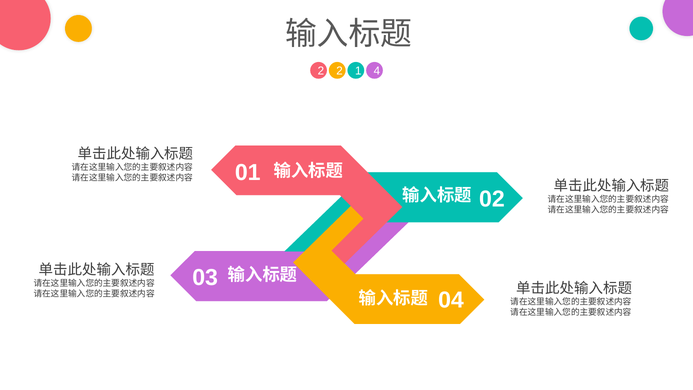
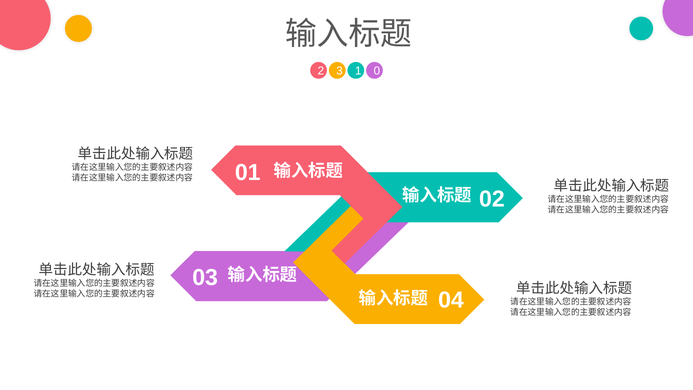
2 2: 2 -> 3
4: 4 -> 0
